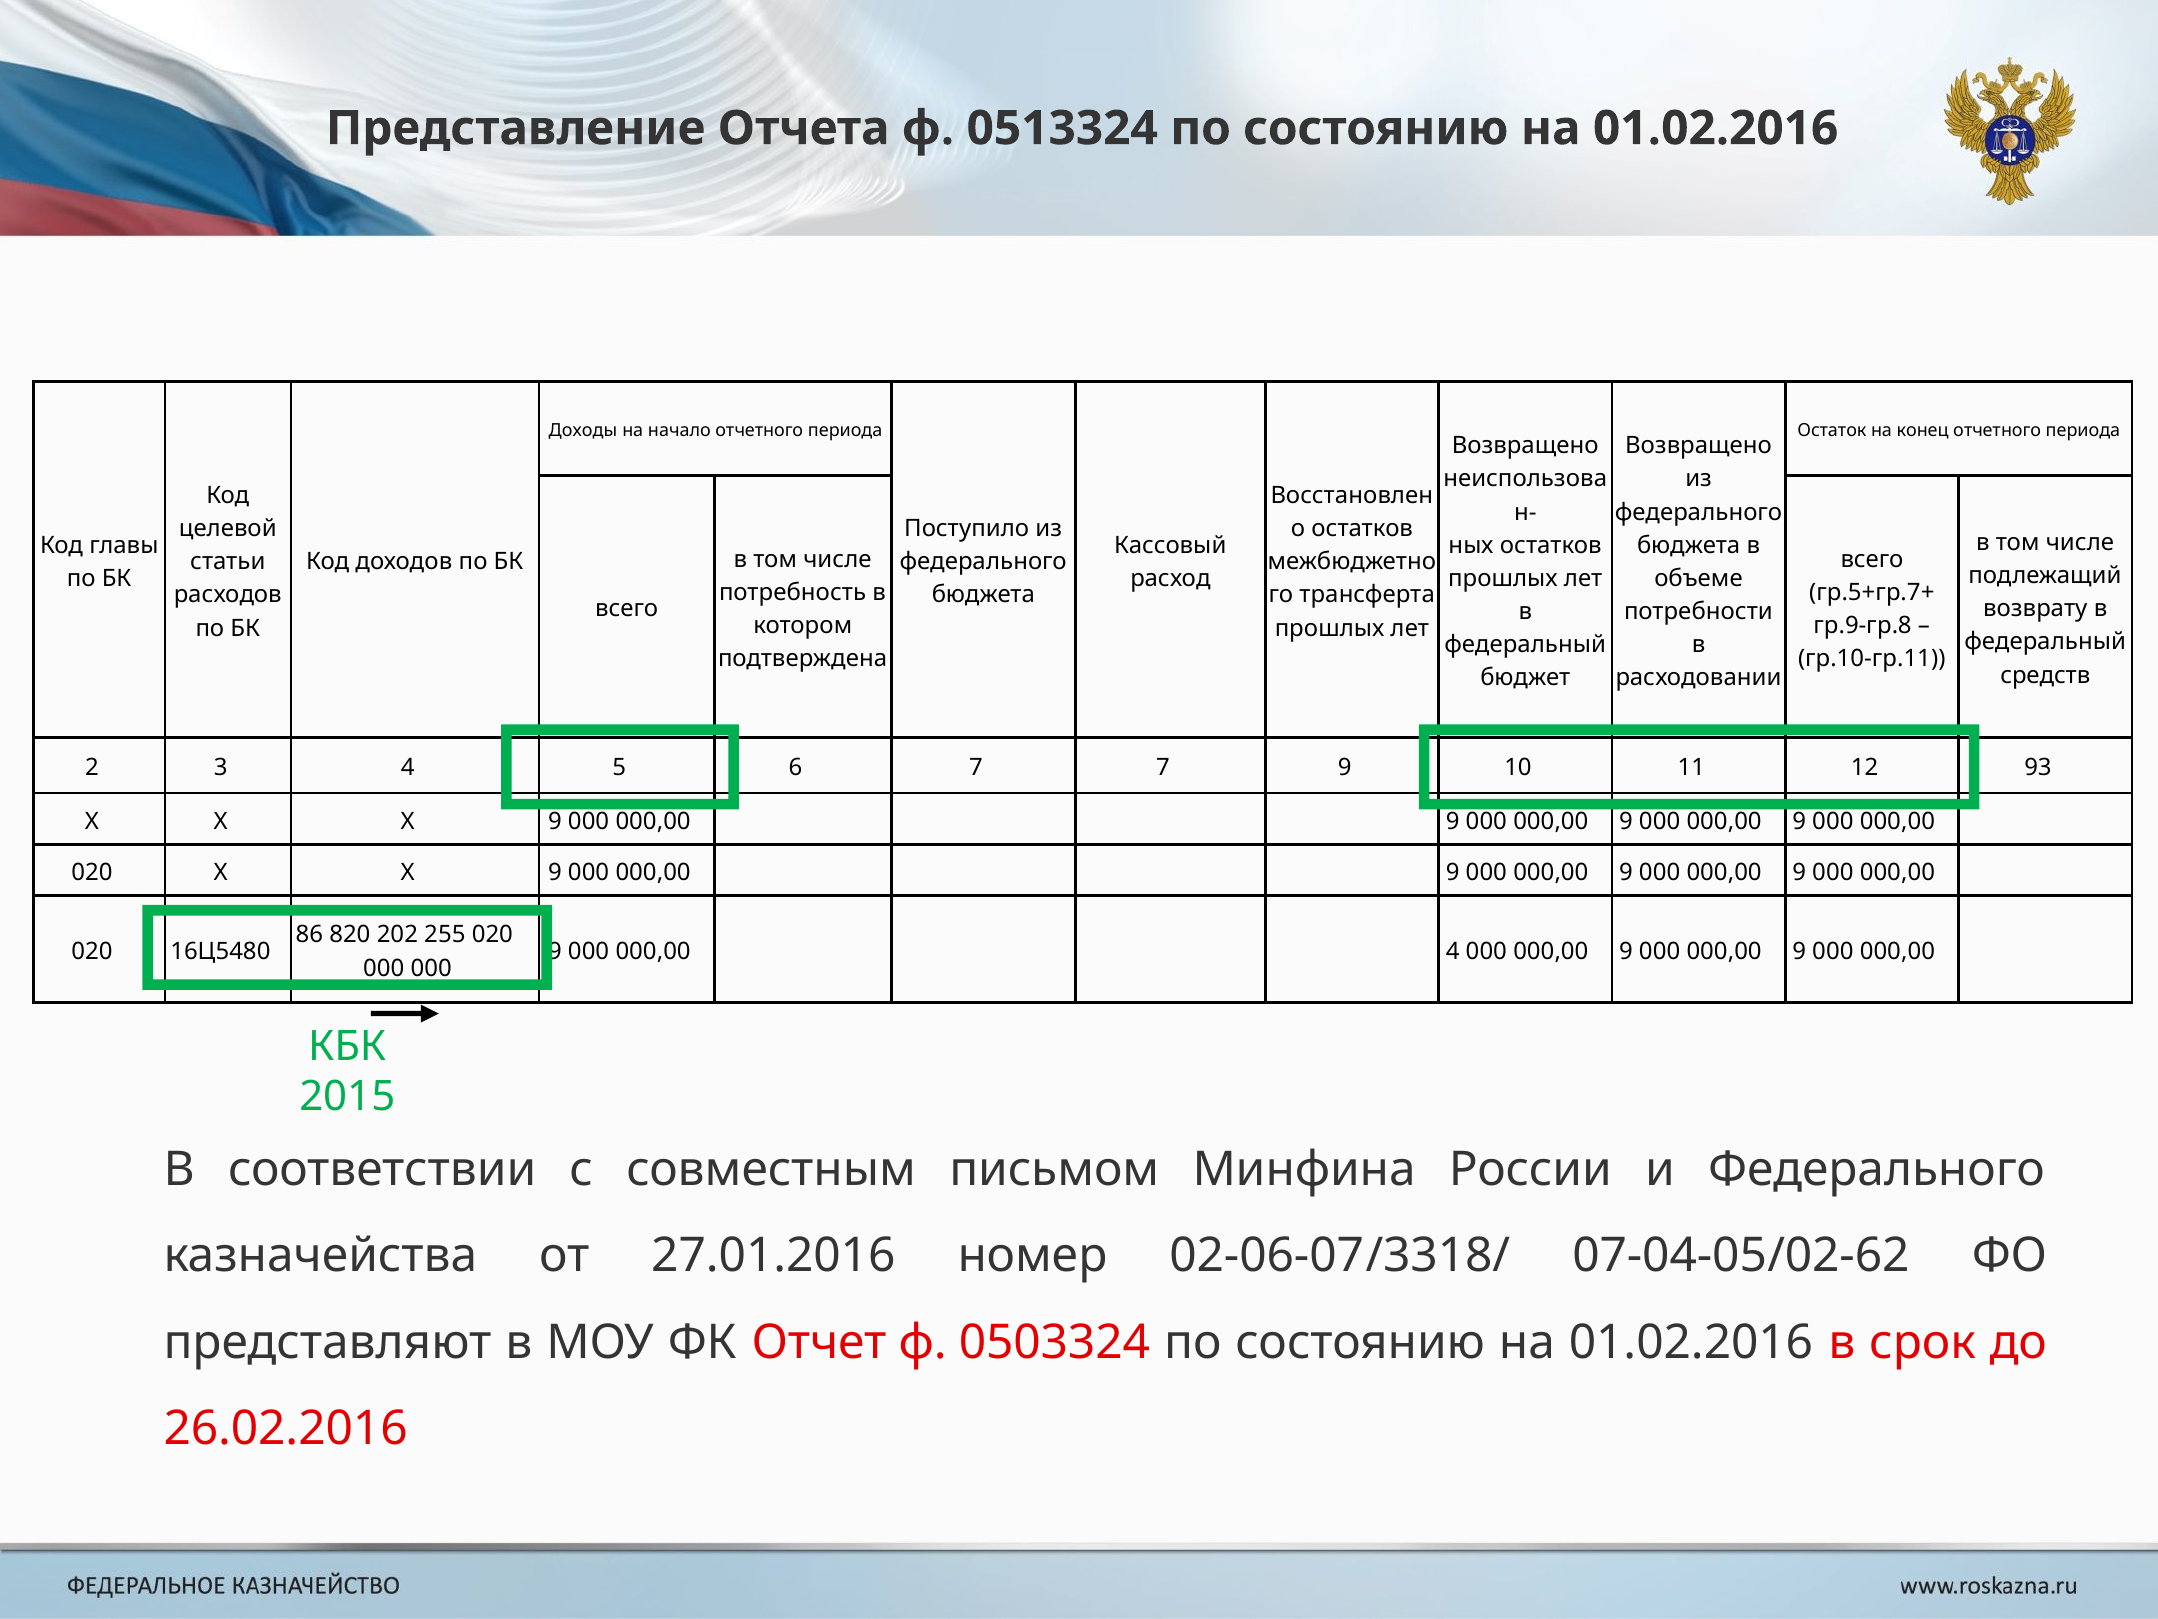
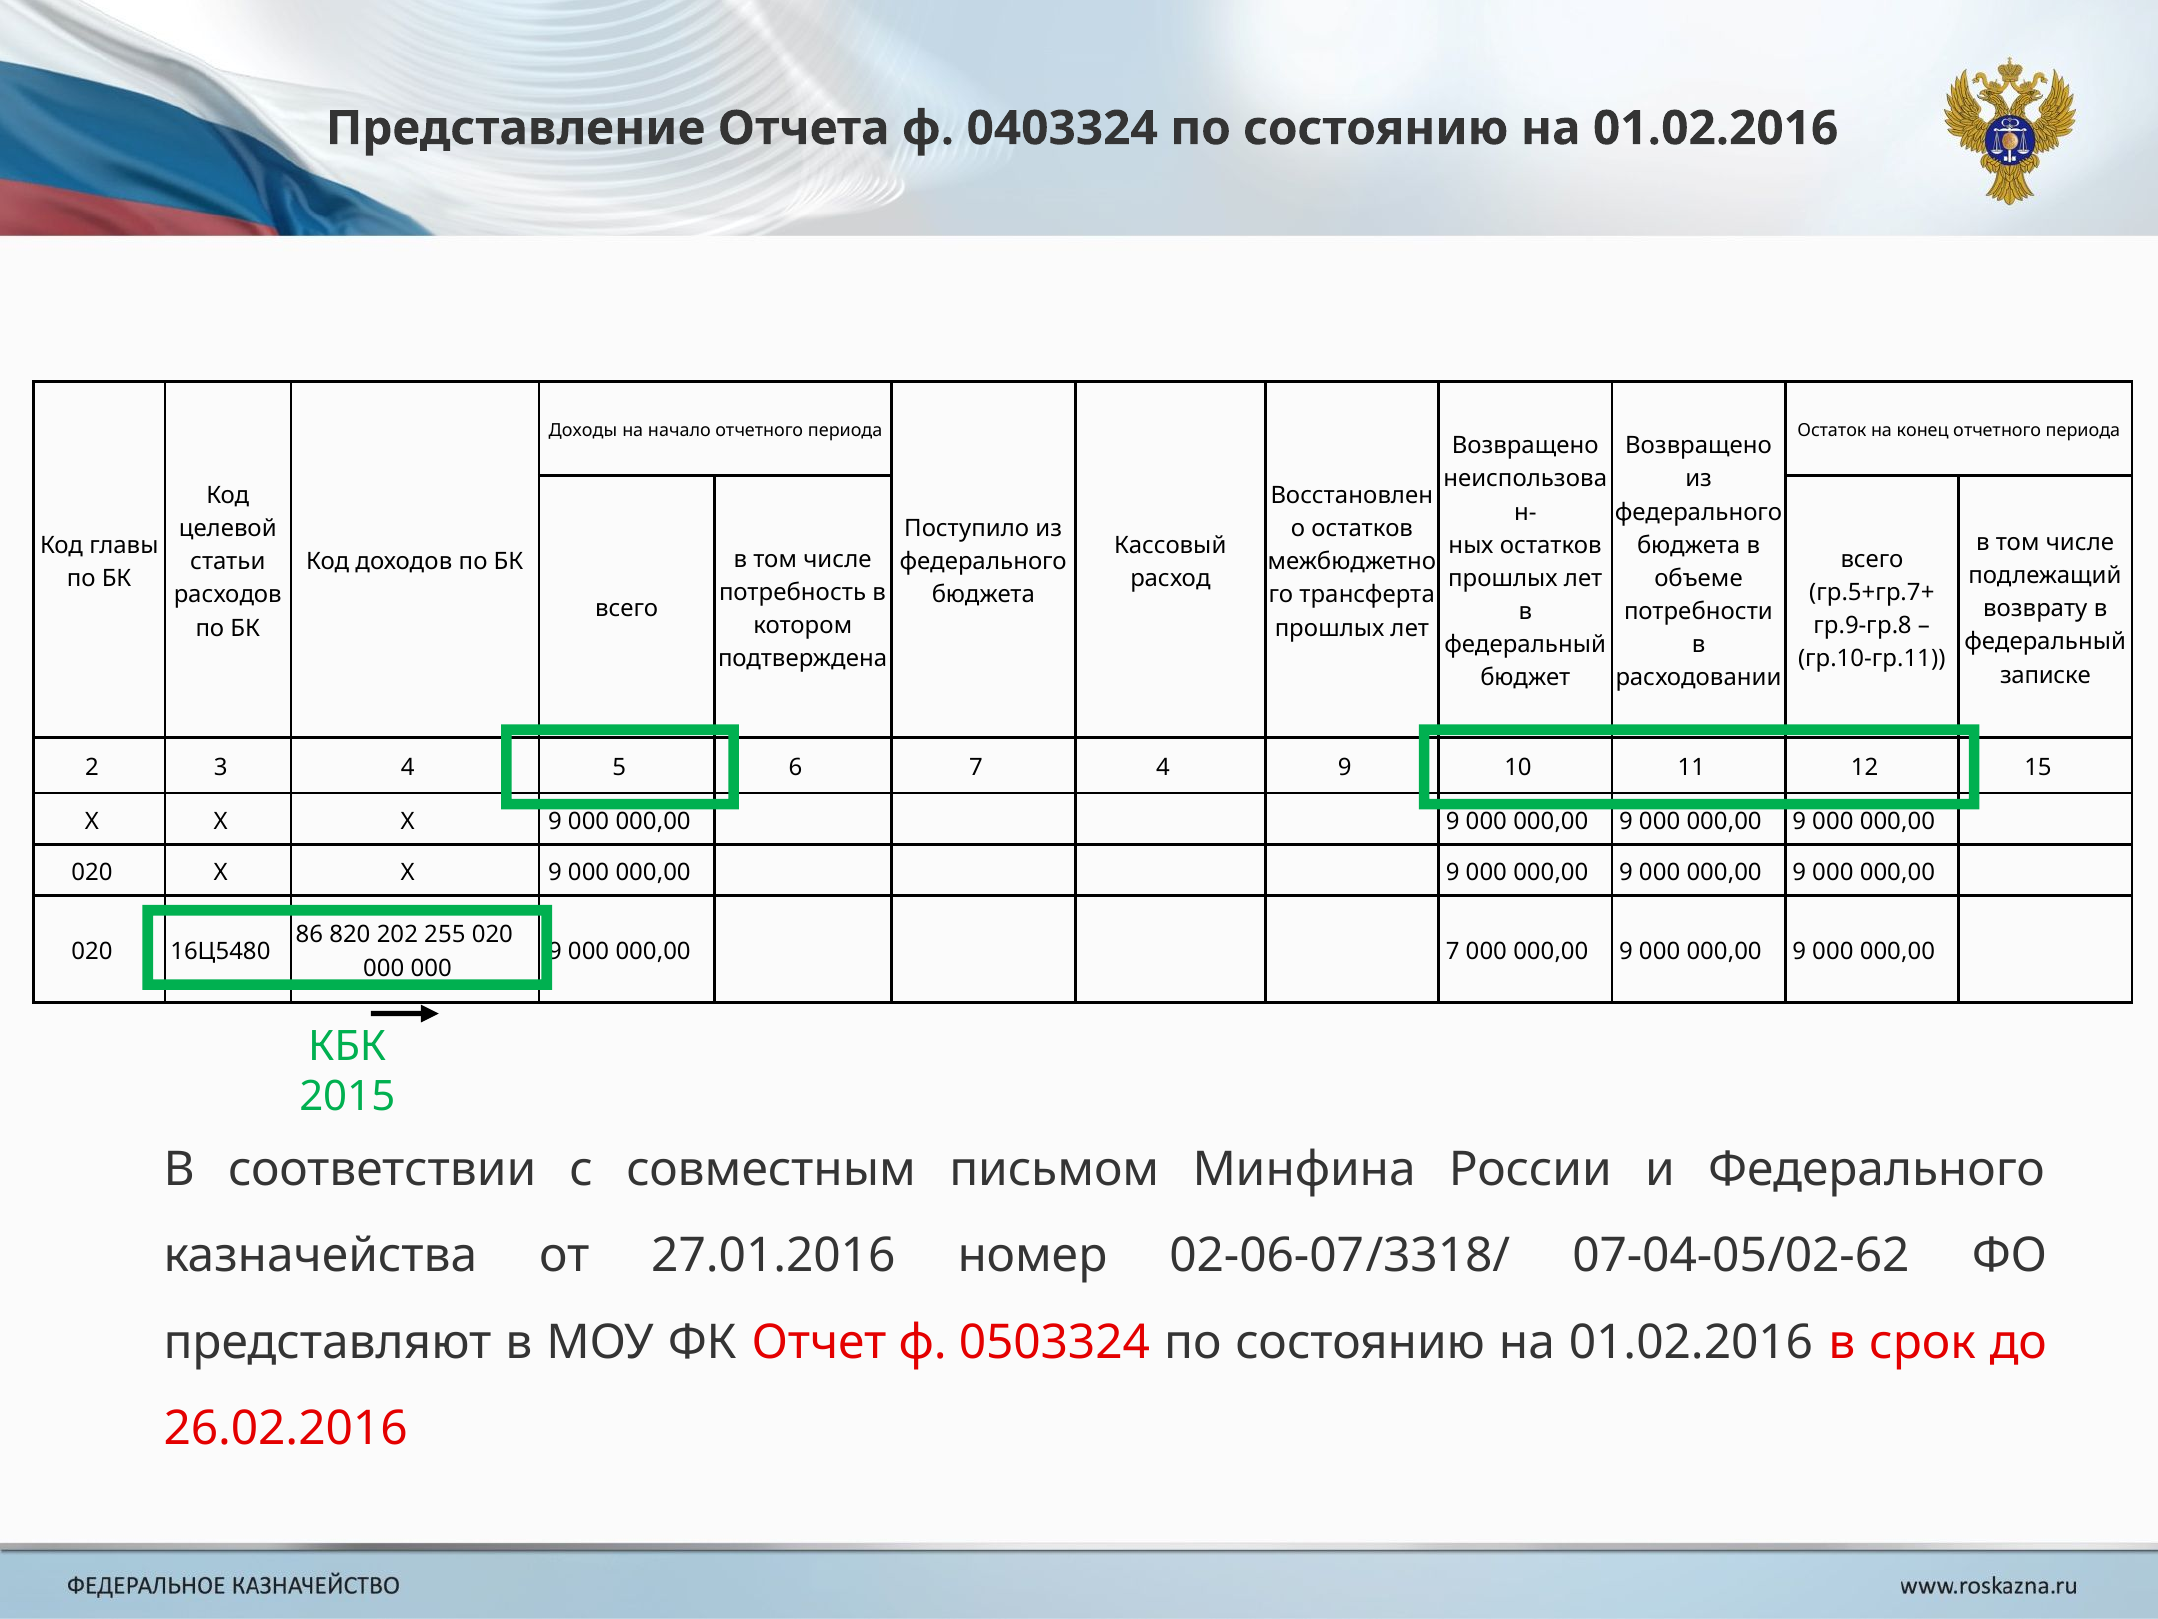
0513324: 0513324 -> 0403324
средств: средств -> записке
7 7: 7 -> 4
93: 93 -> 15
000,00 4: 4 -> 7
